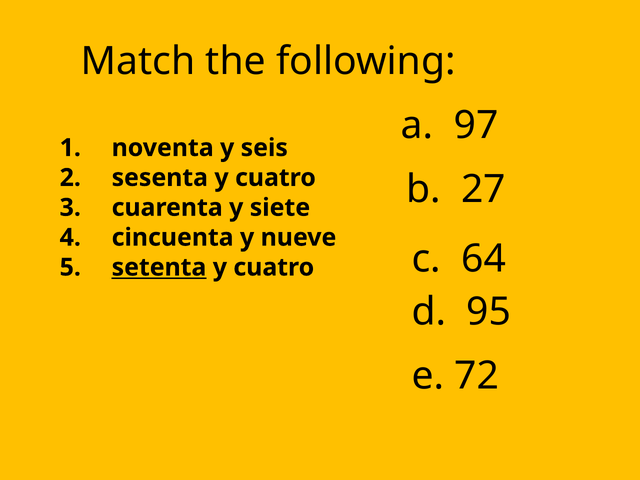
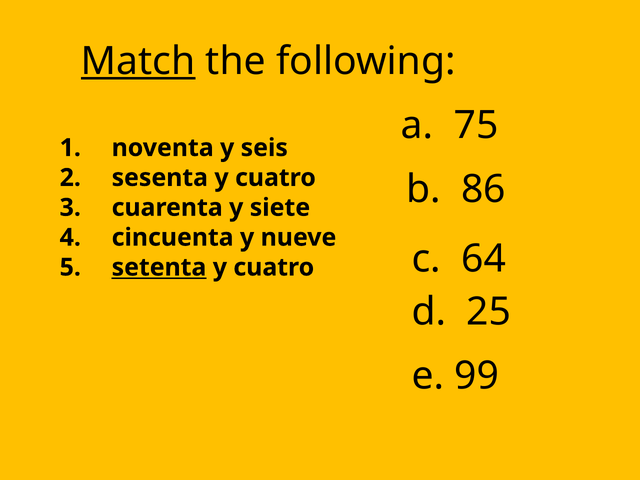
Match underline: none -> present
97: 97 -> 75
27: 27 -> 86
95: 95 -> 25
72: 72 -> 99
